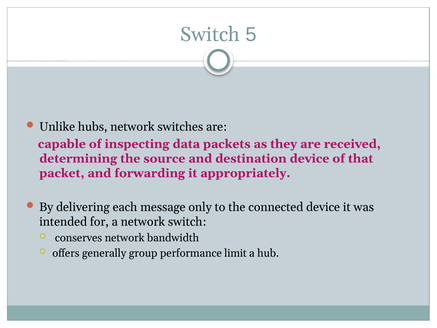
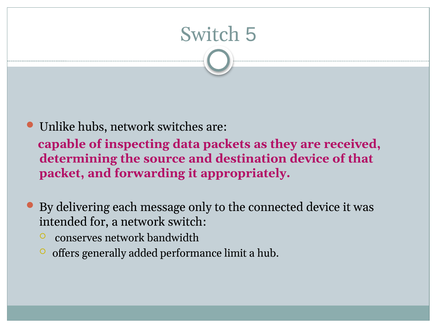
group: group -> added
